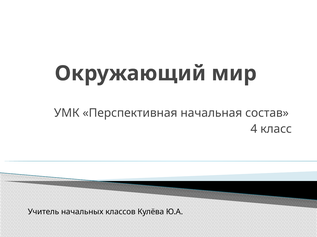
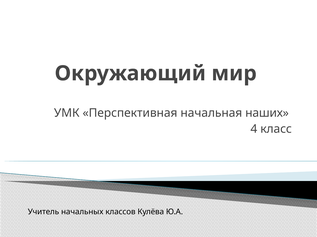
состав: состав -> наших
